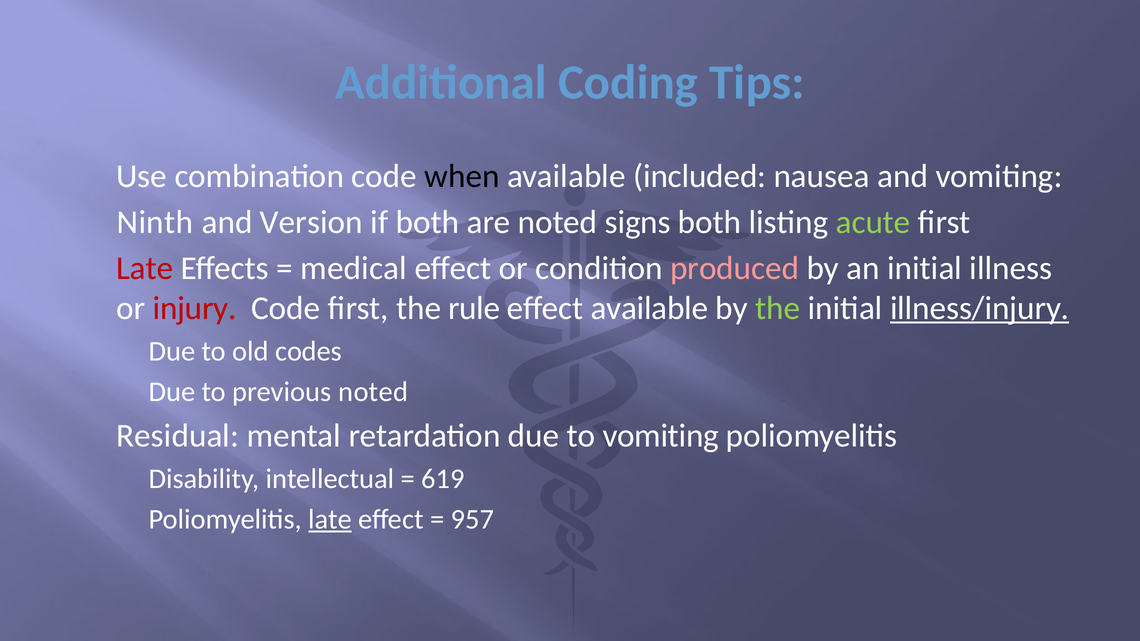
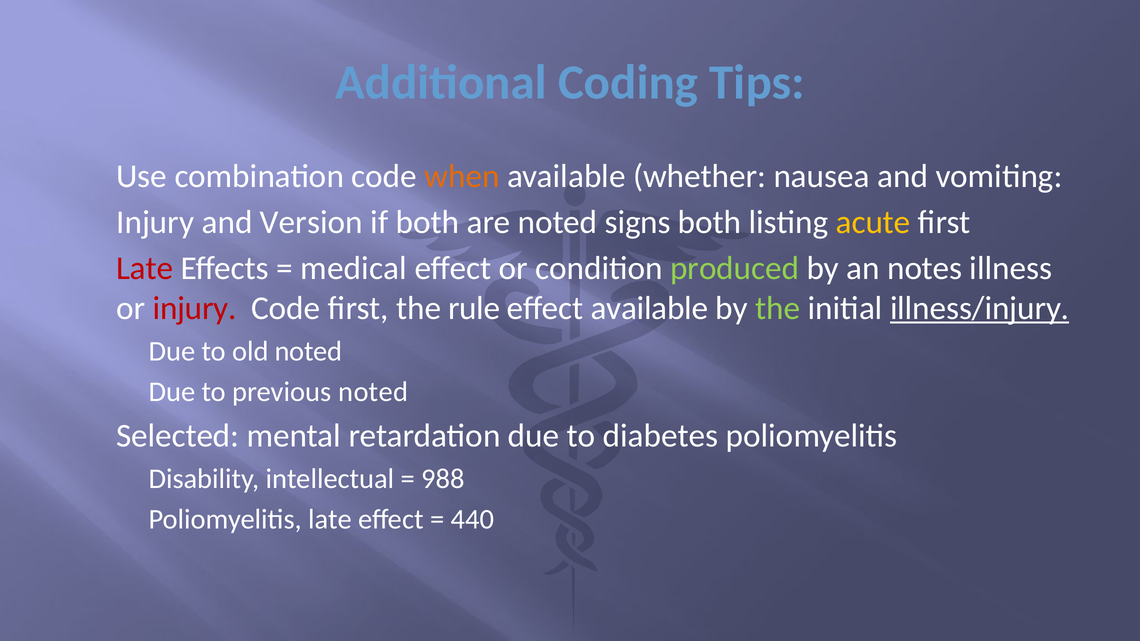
when colour: black -> orange
included: included -> whether
Ninth at (155, 222): Ninth -> Injury
acute colour: light green -> yellow
produced colour: pink -> light green
an initial: initial -> notes
old codes: codes -> noted
Residual: Residual -> Selected
to vomiting: vomiting -> diabetes
619: 619 -> 988
late at (330, 519) underline: present -> none
957: 957 -> 440
